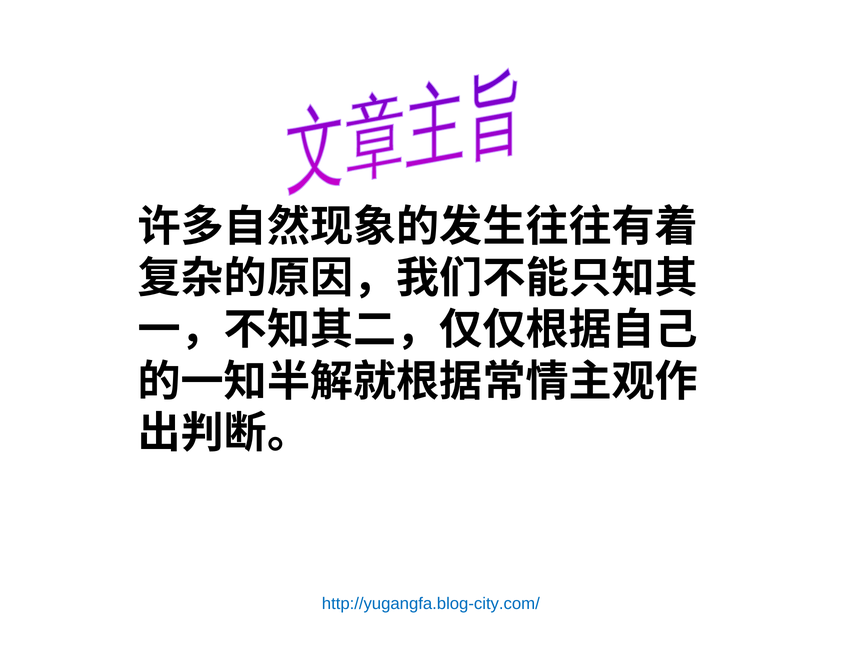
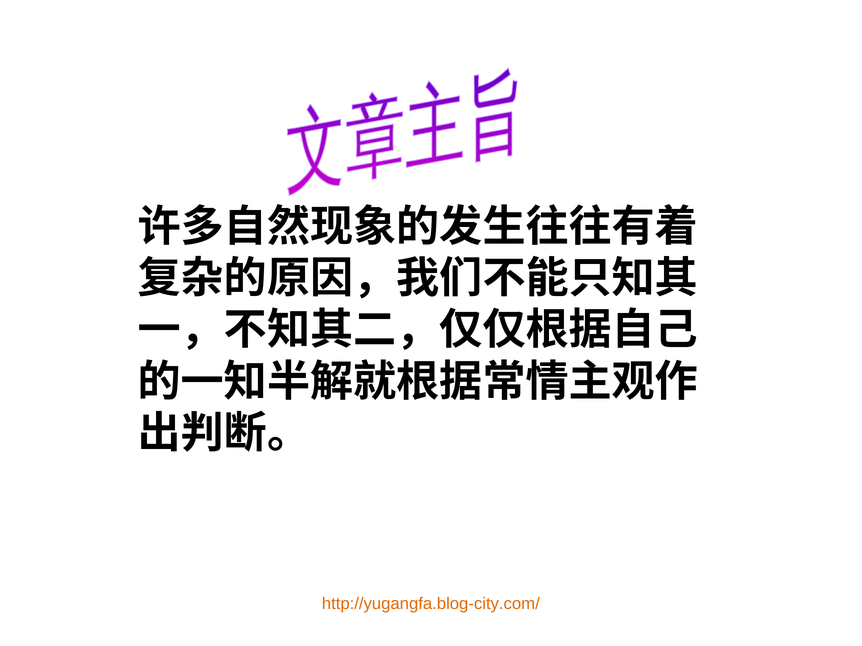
http://yugangfa.blog-city.com/ colour: blue -> orange
